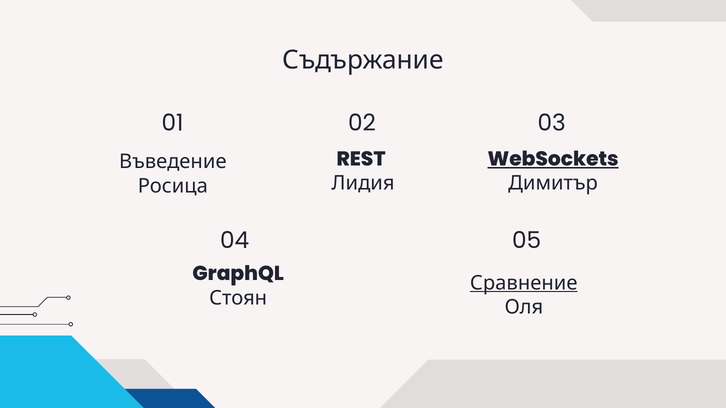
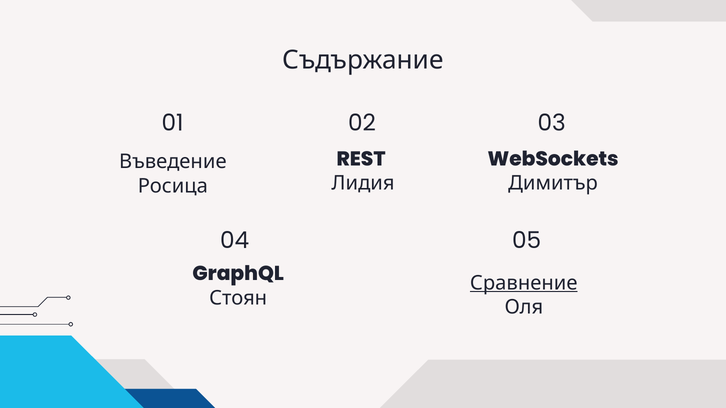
WebSockets underline: present -> none
